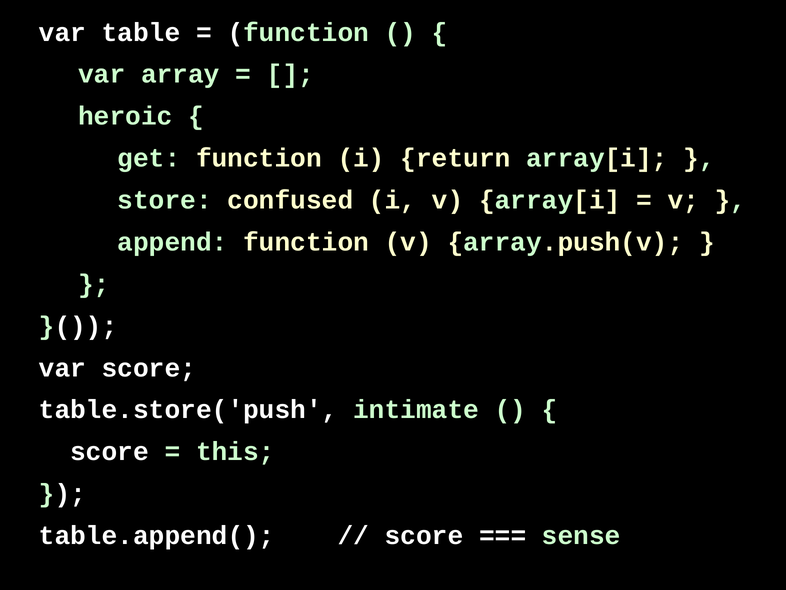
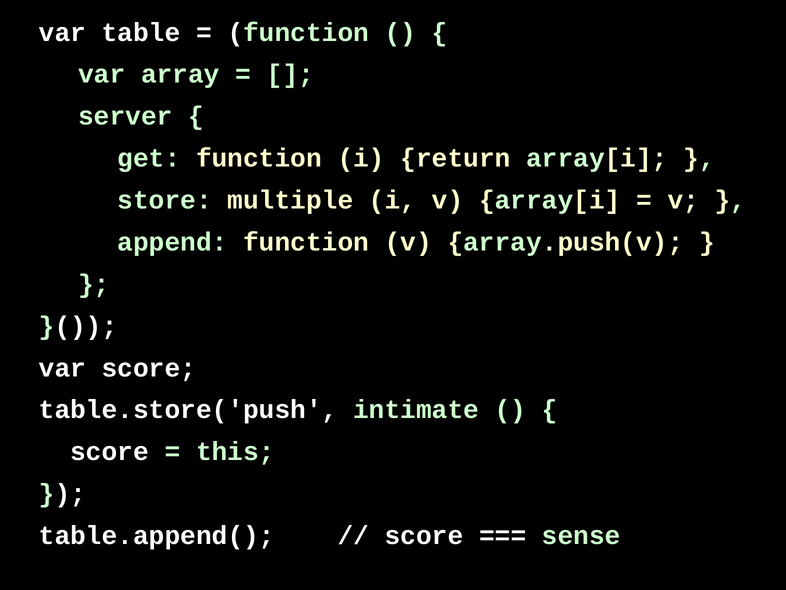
heroic: heroic -> server
confused: confused -> multiple
